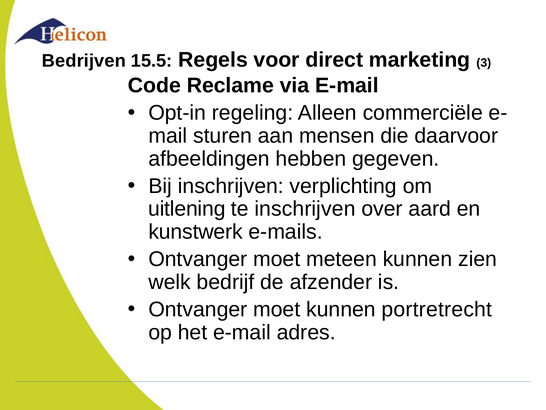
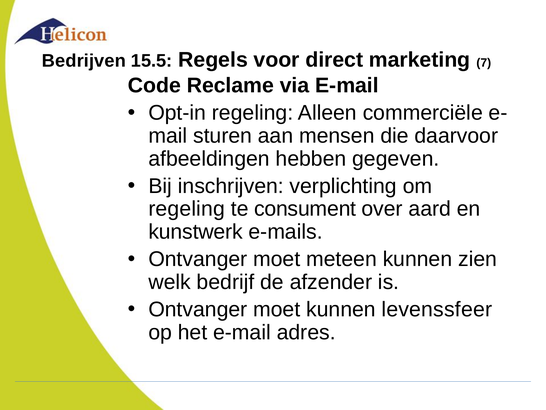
3: 3 -> 7
uitlening at (187, 209): uitlening -> regeling
te inschrijven: inschrijven -> consument
portretrecht: portretrecht -> levenssfeer
